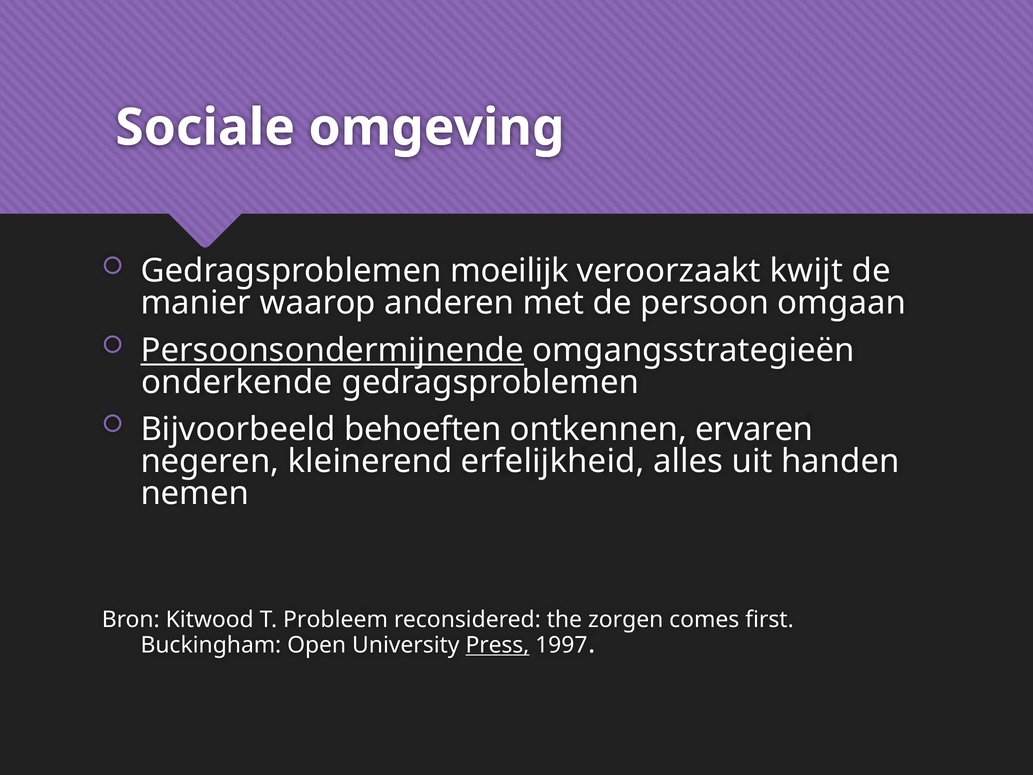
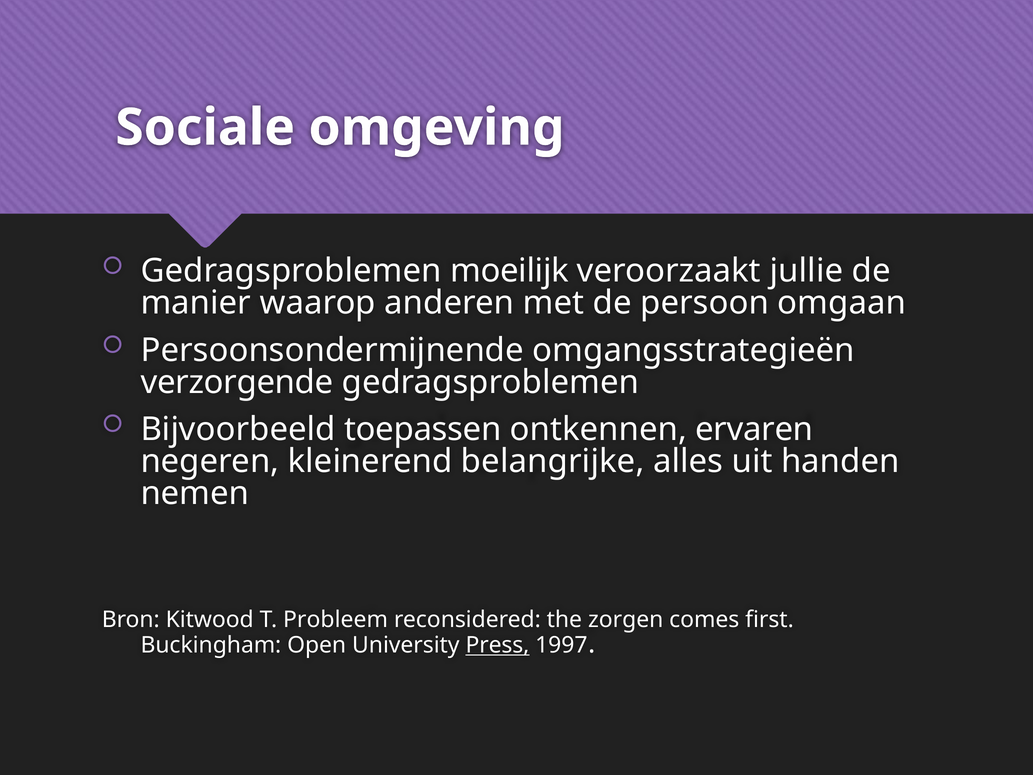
kwijt: kwijt -> jullie
Persoonsondermijnende underline: present -> none
onderkende: onderkende -> verzorgende
behoeften: behoeften -> toepassen
erfelijkheid: erfelijkheid -> belangrijke
